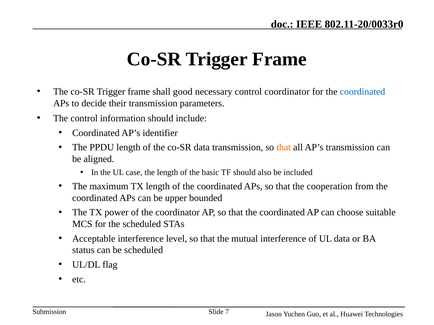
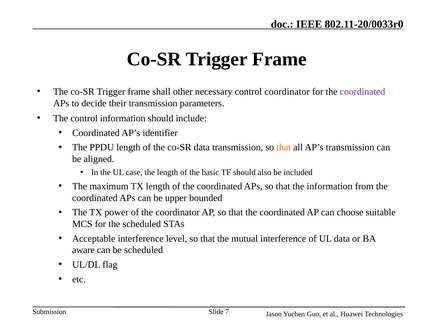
good: good -> other
coordinated at (363, 92) colour: blue -> purple
the cooperation: cooperation -> information
status: status -> aware
